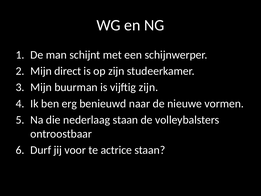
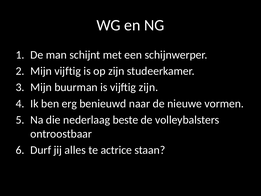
Mijn direct: direct -> vijftig
nederlaag staan: staan -> beste
voor: voor -> alles
